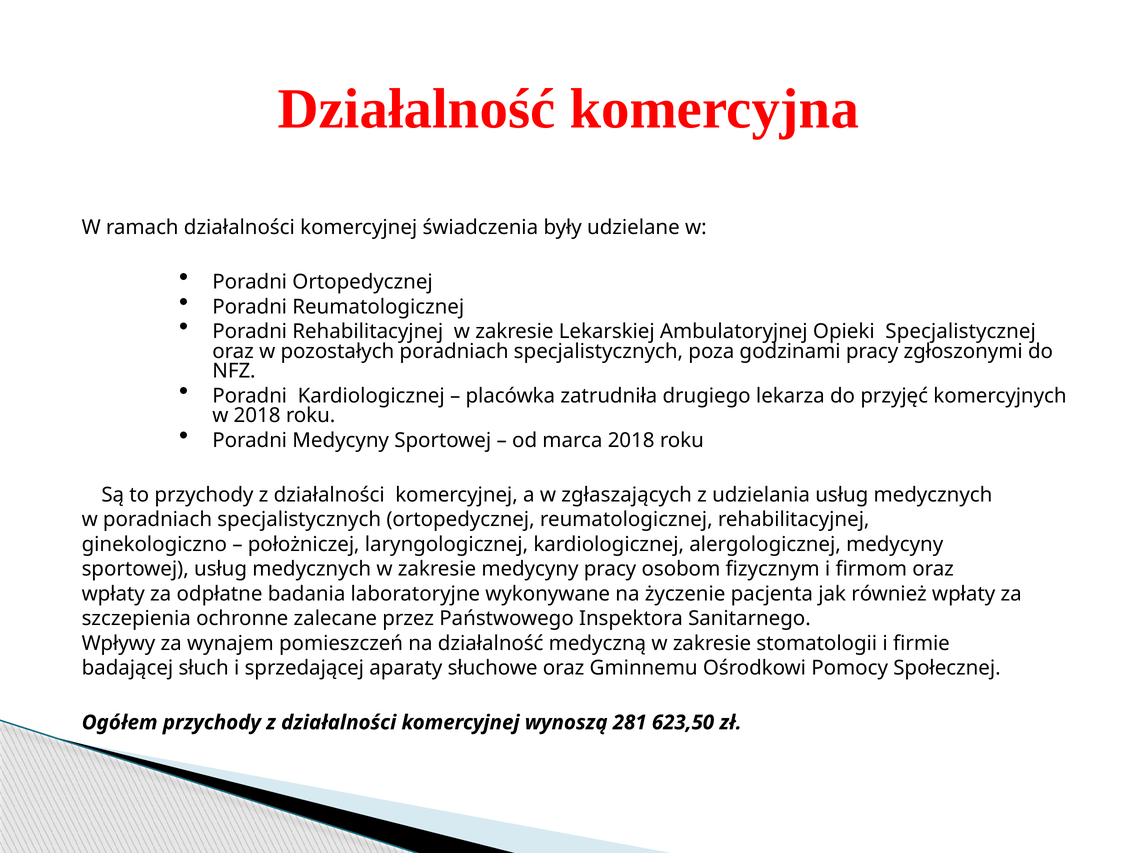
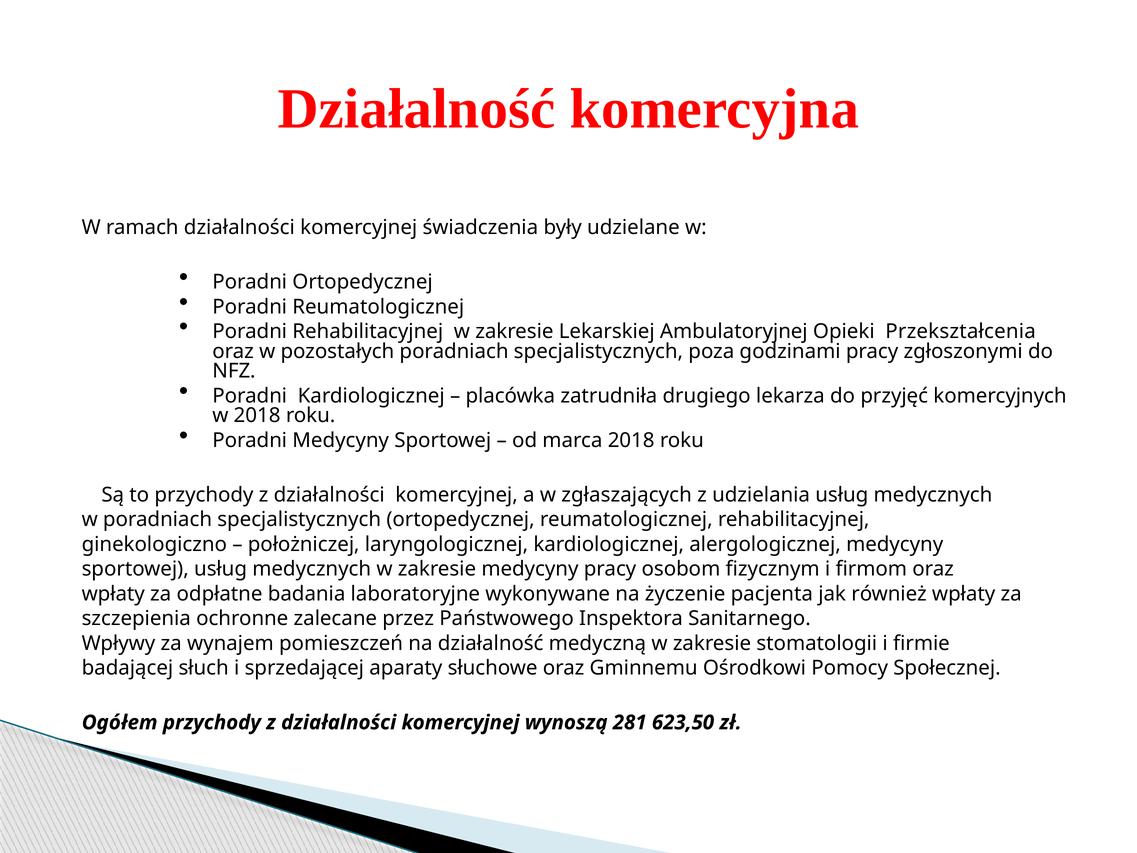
Specjalistycznej: Specjalistycznej -> Przekształcenia
